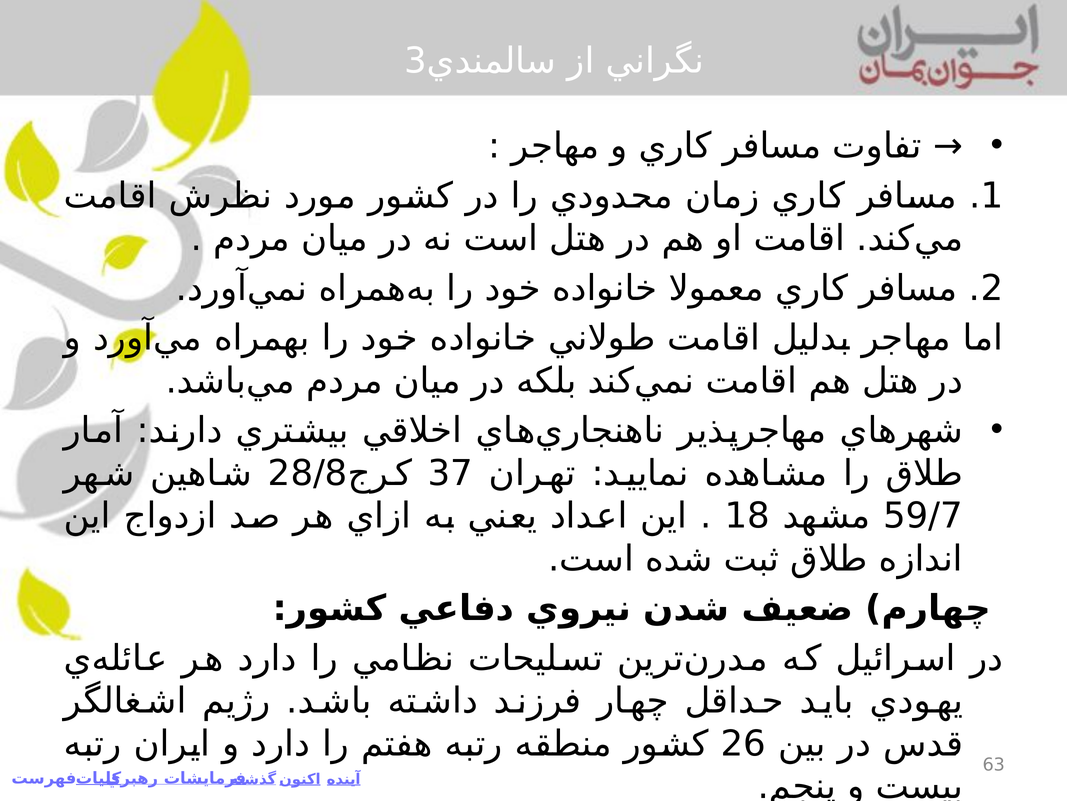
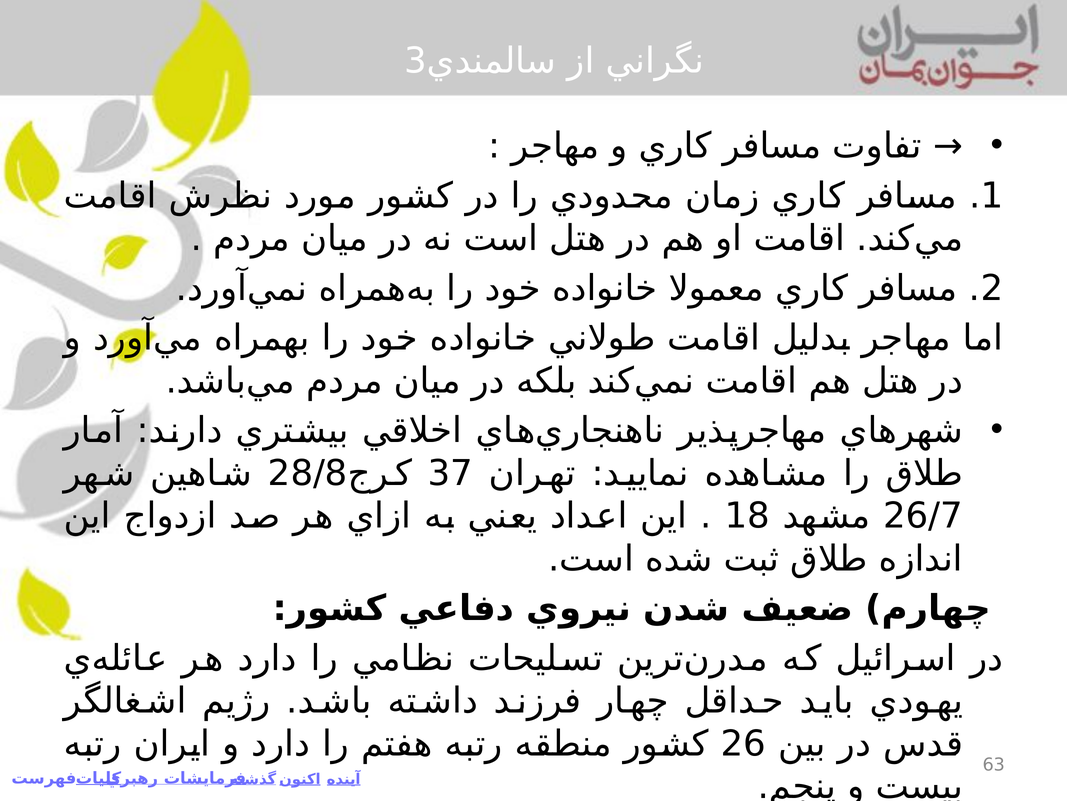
59/7: 59/7 -> 26/7
